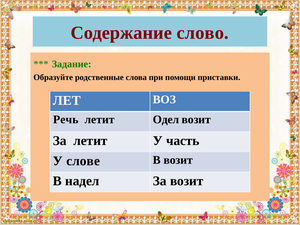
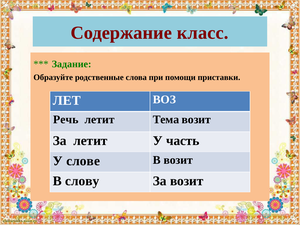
слово: слово -> класс
Одел: Одел -> Тема
надел: надел -> слову
